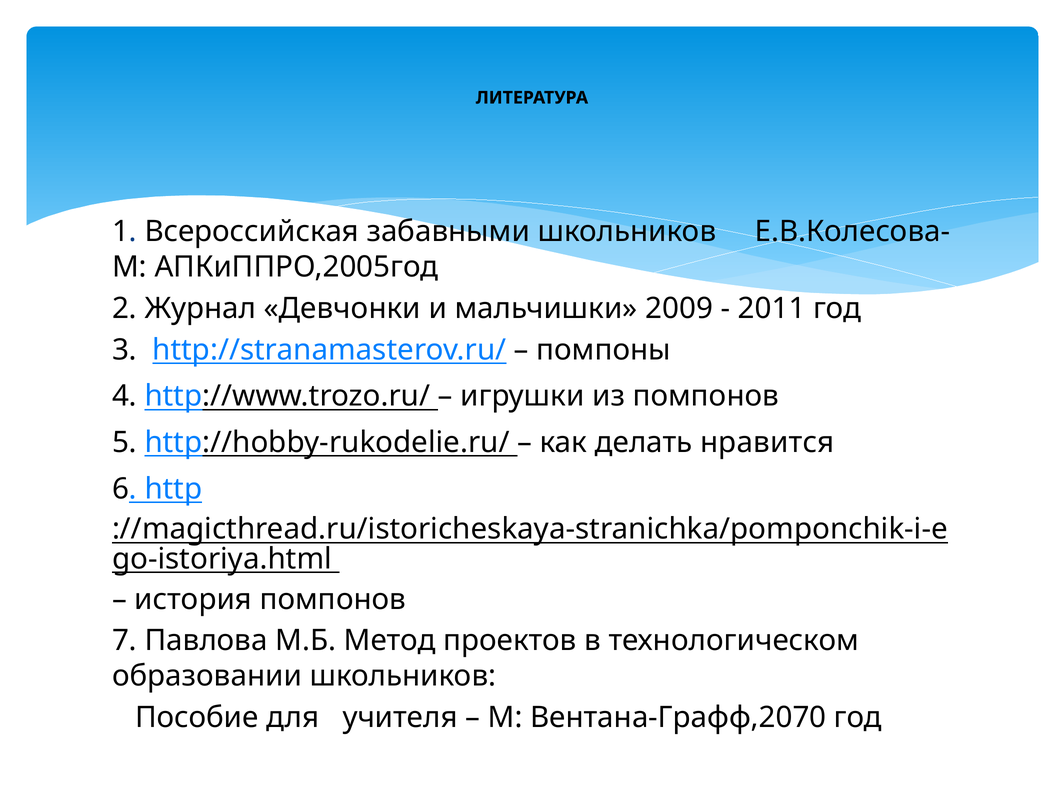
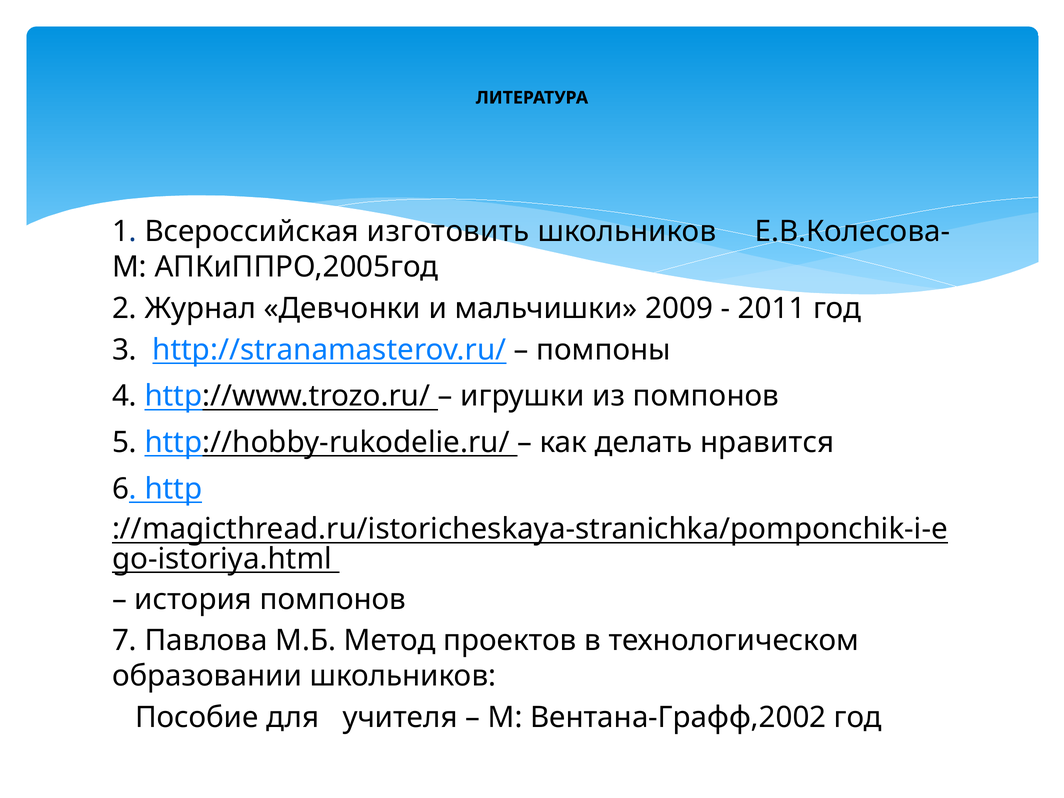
забавными: забавными -> изготовить
Вентана-Графф,2070: Вентана-Графф,2070 -> Вентана-Графф,2002
